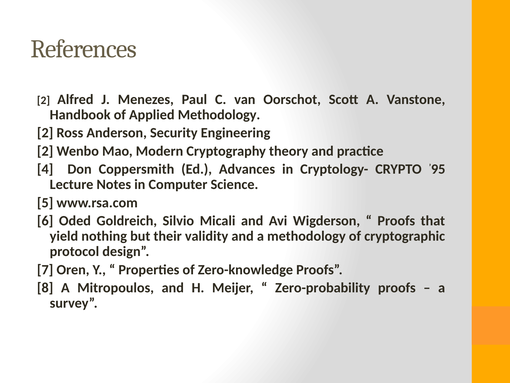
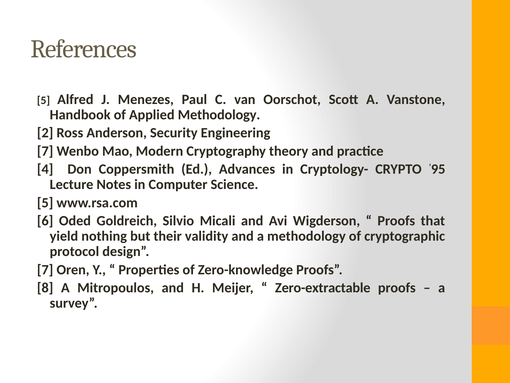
2 at (44, 100): 2 -> 5
2 at (45, 151): 2 -> 7
Zero-probability: Zero-probability -> Zero-extractable
